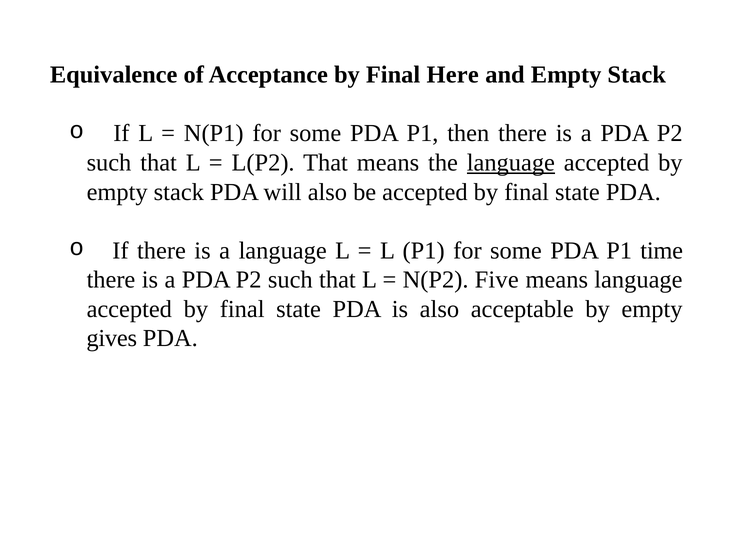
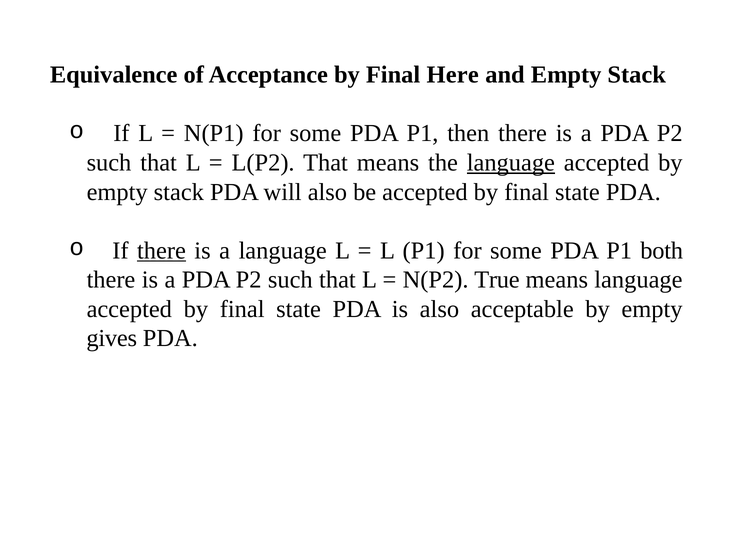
there at (161, 251) underline: none -> present
time: time -> both
Five: Five -> True
